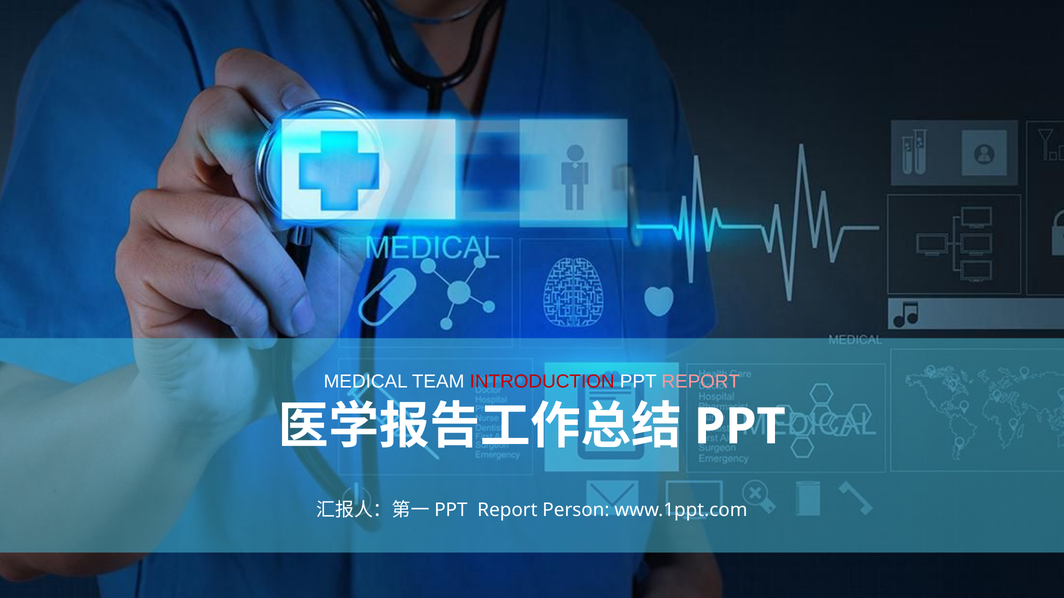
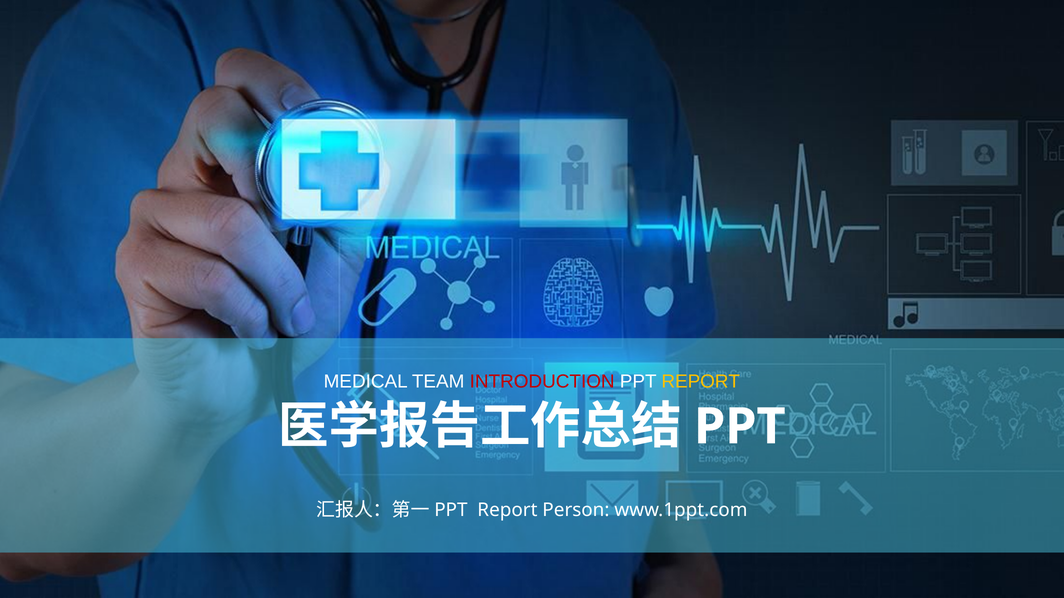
REPORT at (701, 382) colour: pink -> yellow
